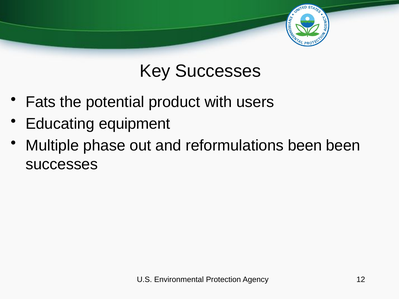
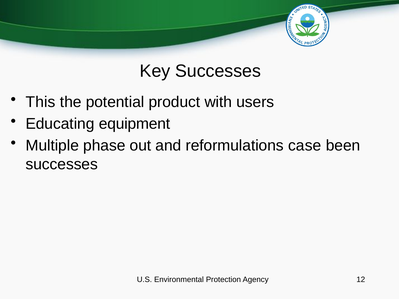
Fats: Fats -> This
reformulations been: been -> case
